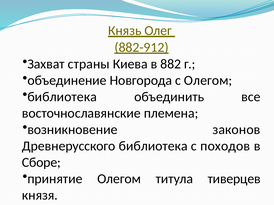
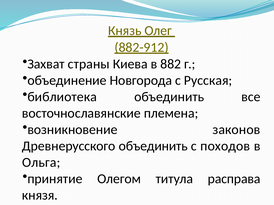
с Олегом: Олегом -> Русская
Древнерусского библиотека: библиотека -> объединить
Сборе: Сборе -> Ольга
тиверцев: тиверцев -> расправа
